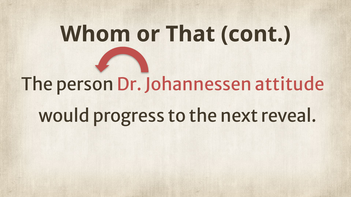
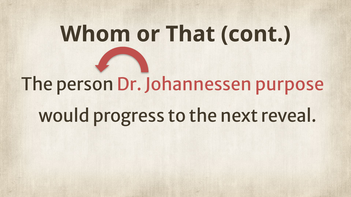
attitude: attitude -> purpose
